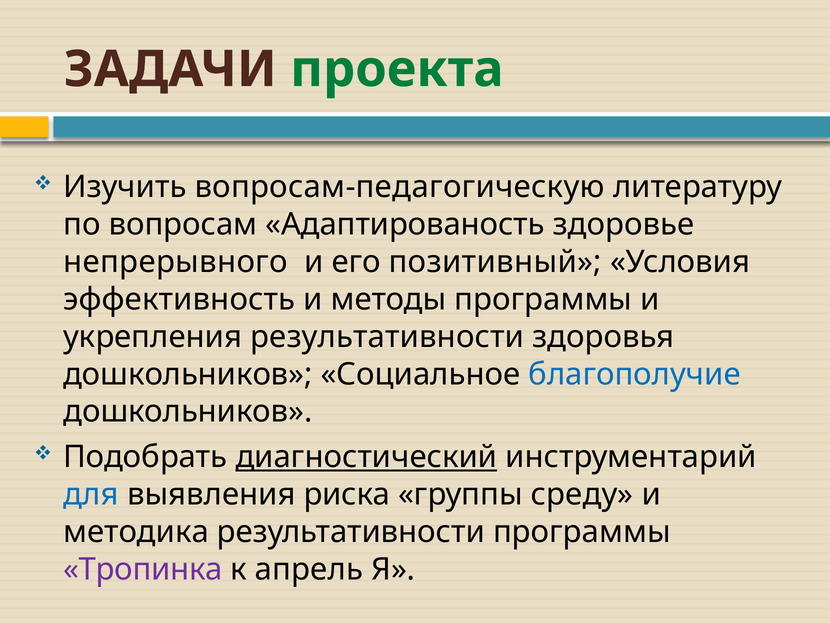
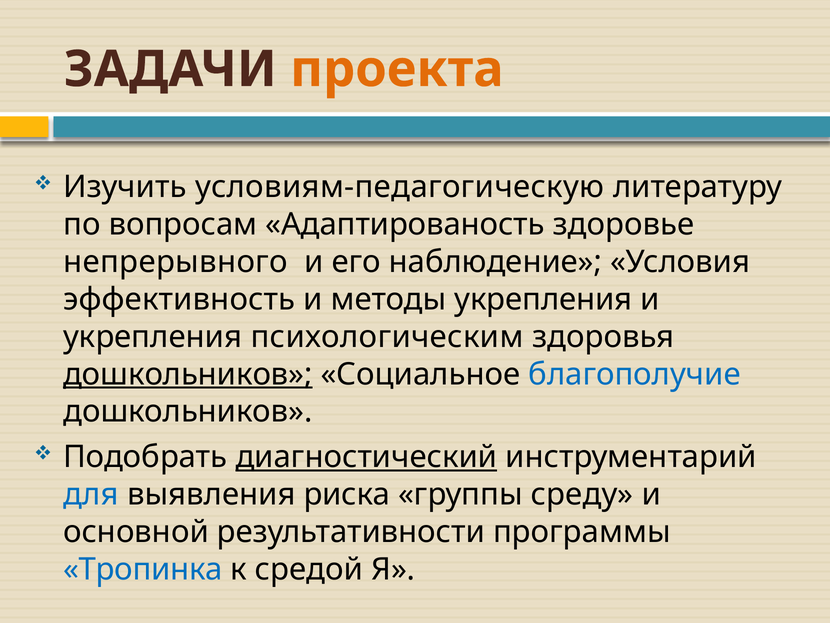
проекта colour: green -> orange
вопросам-педагогическую: вопросам-педагогическую -> условиям-педагогическую
позитивный: позитивный -> наблюдение
методы программы: программы -> укрепления
укрепления результативности: результативности -> психологическим
дошкольников at (188, 374) underline: none -> present
методика: методика -> основной
Тропинка colour: purple -> blue
апрель: апрель -> средой
